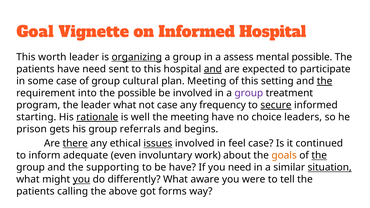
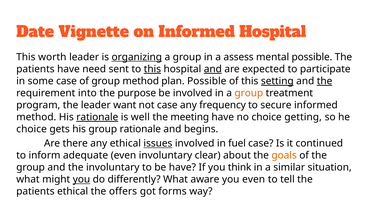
Goal: Goal -> Date
this at (152, 69) underline: none -> present
group cultural: cultural -> method
plan Meeting: Meeting -> Possible
setting underline: none -> present
the possible: possible -> purpose
group at (249, 93) colour: purple -> orange
leader what: what -> want
secure underline: present -> none
starting at (36, 117): starting -> method
leaders: leaders -> getting
prison at (32, 129): prison -> choice
group referrals: referrals -> rationale
there underline: present -> none
feel: feel -> fuel
work: work -> clear
the at (319, 156) underline: present -> none
the supporting: supporting -> involuntary
you need: need -> think
situation underline: present -> none
you were: were -> even
patients calling: calling -> ethical
above: above -> offers
